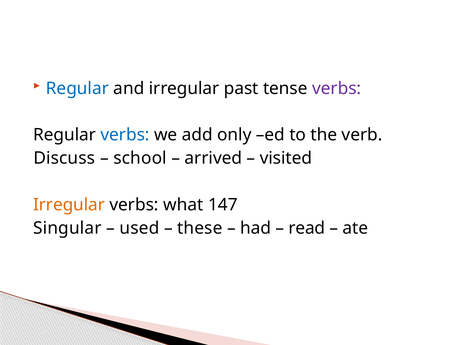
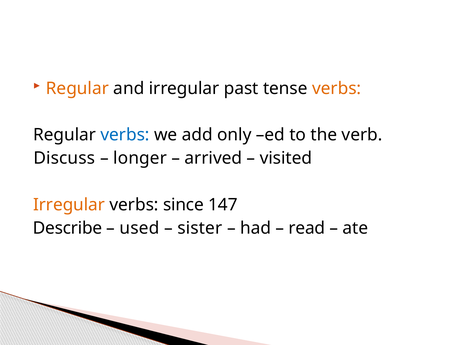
Regular at (77, 88) colour: blue -> orange
verbs at (337, 88) colour: purple -> orange
school: school -> longer
what: what -> since
Singular: Singular -> Describe
these: these -> sister
